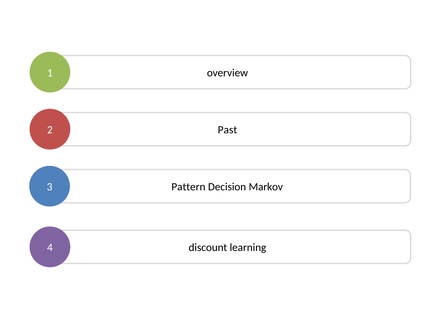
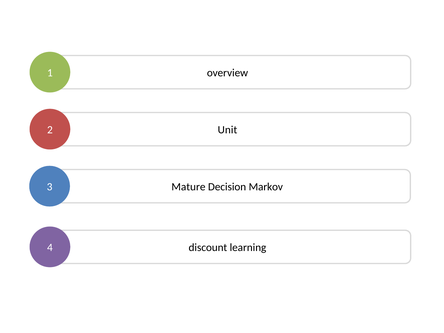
Past: Past -> Unit
Pattern: Pattern -> Mature
